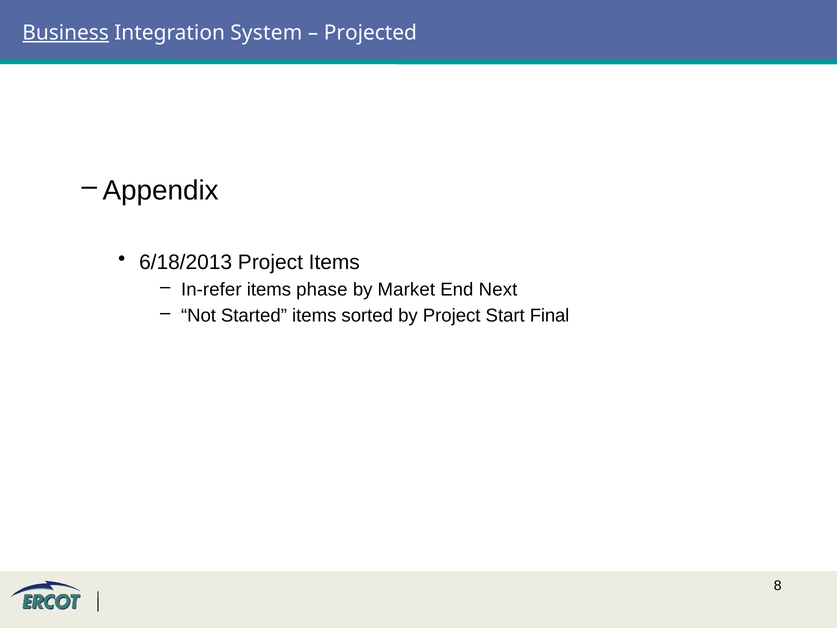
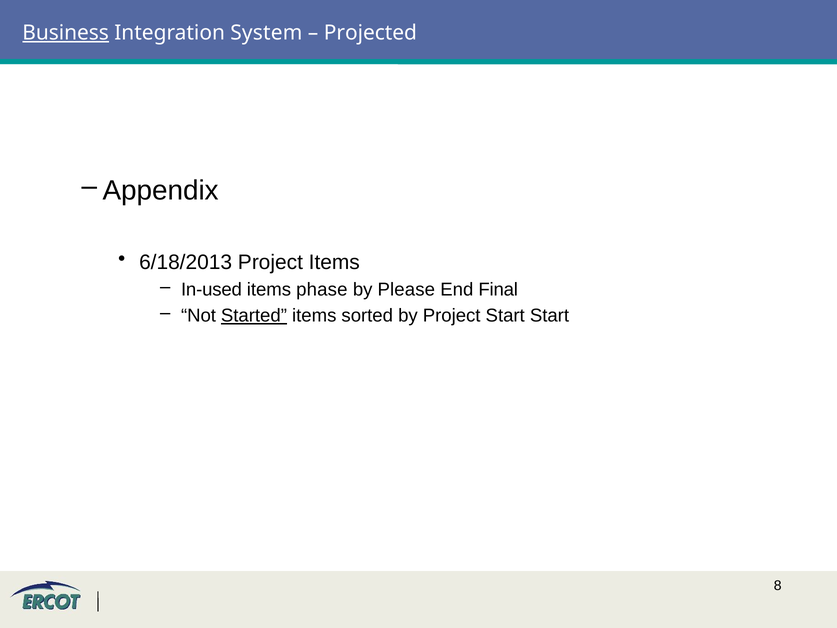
In-refer: In-refer -> In-used
Market: Market -> Please
Next: Next -> Final
Started underline: none -> present
Start Final: Final -> Start
